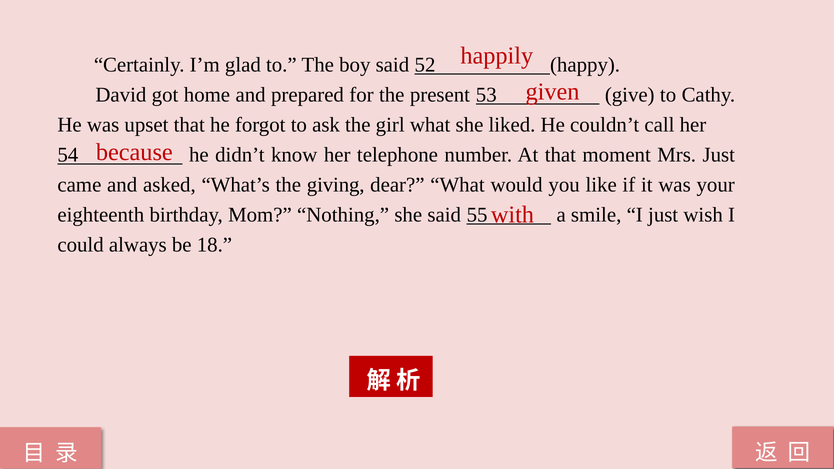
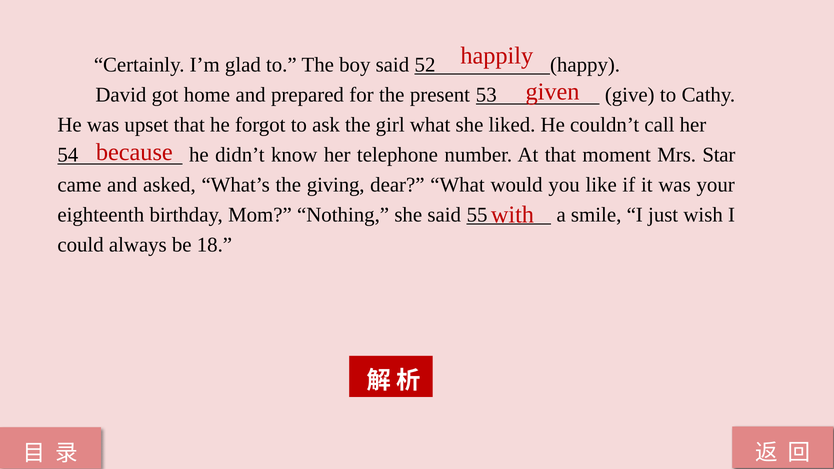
Mrs Just: Just -> Star
